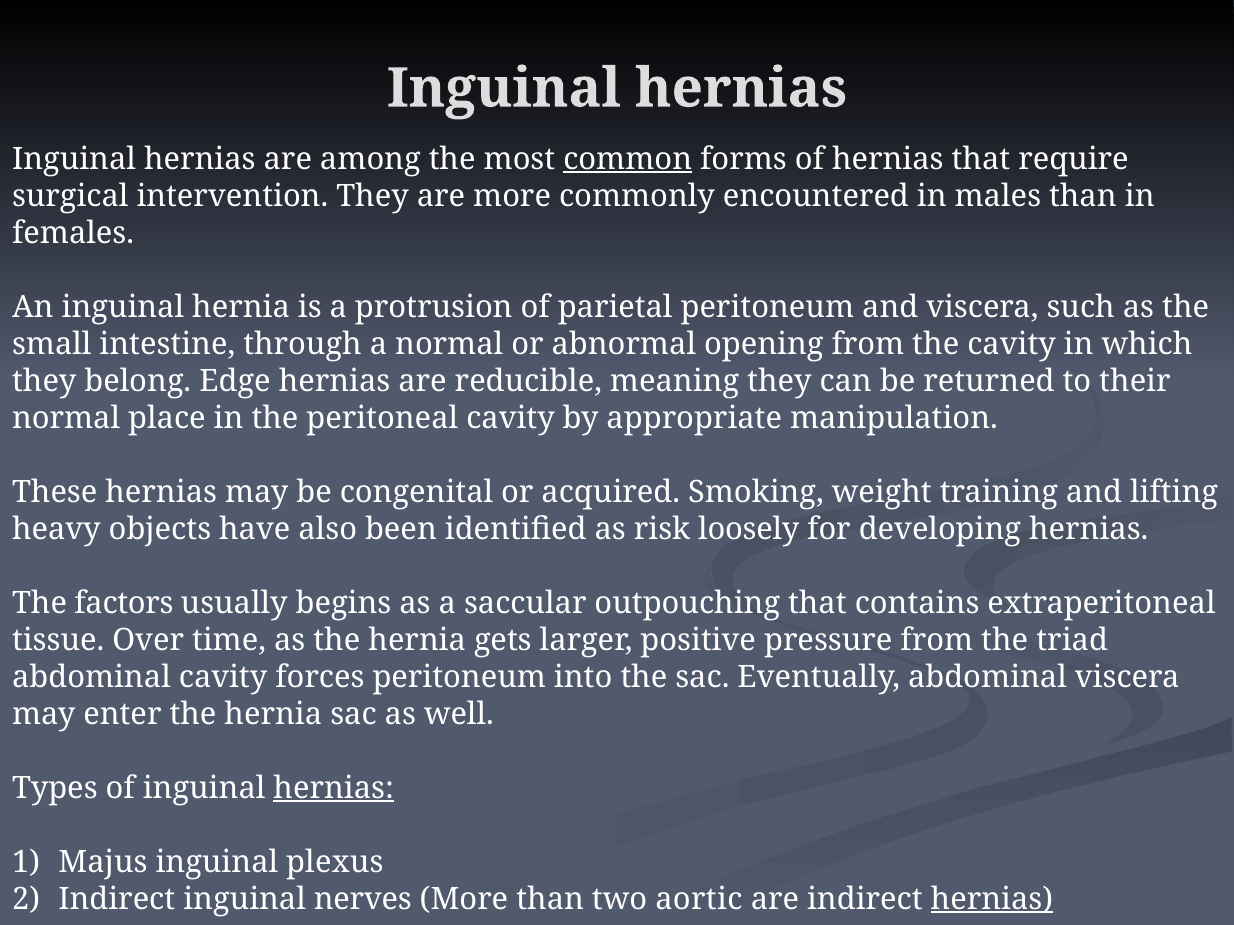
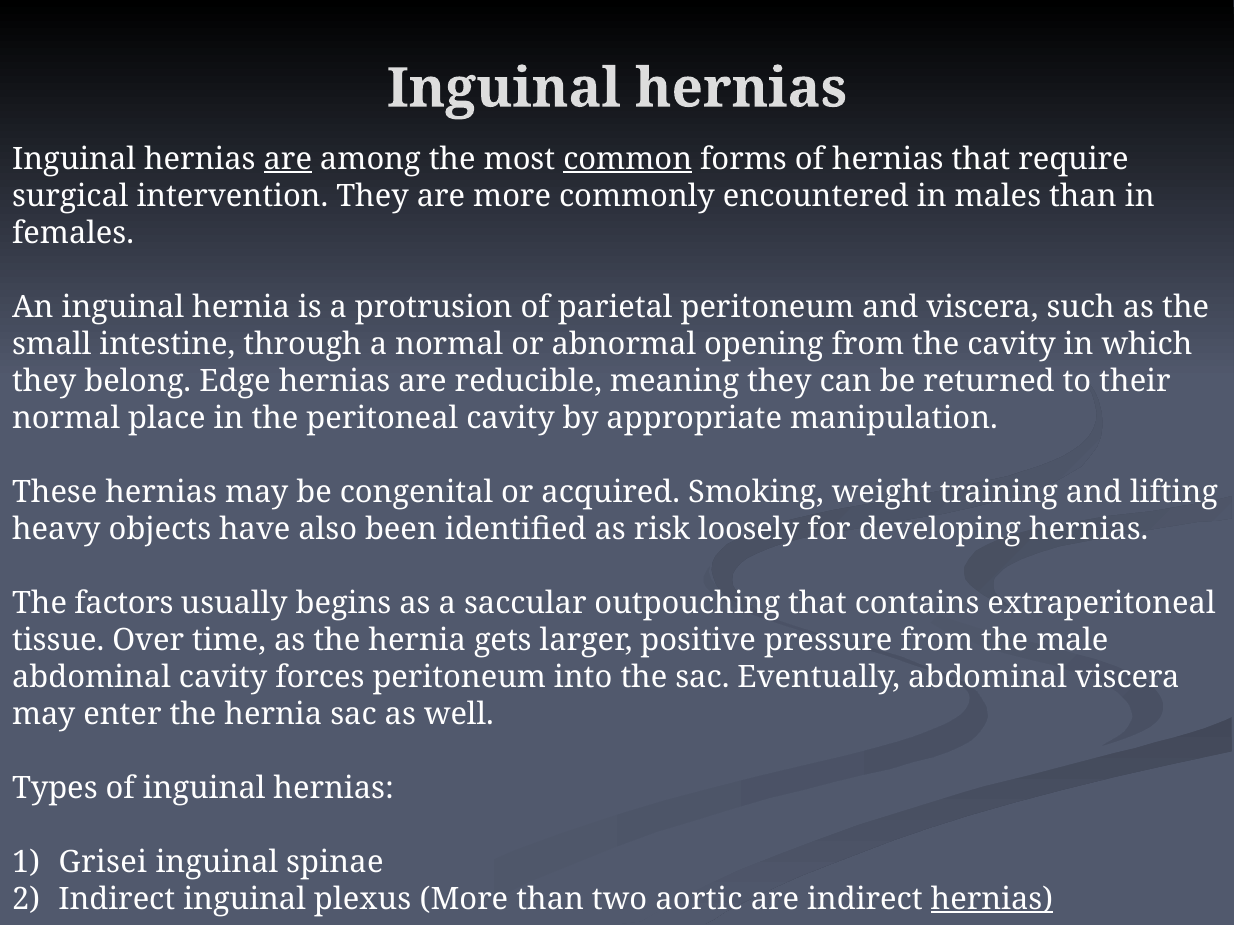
are at (288, 159) underline: none -> present
triad: triad -> male
hernias at (334, 788) underline: present -> none
Majus: Majus -> Grisei
plexus: plexus -> spinae
nerves: nerves -> plexus
